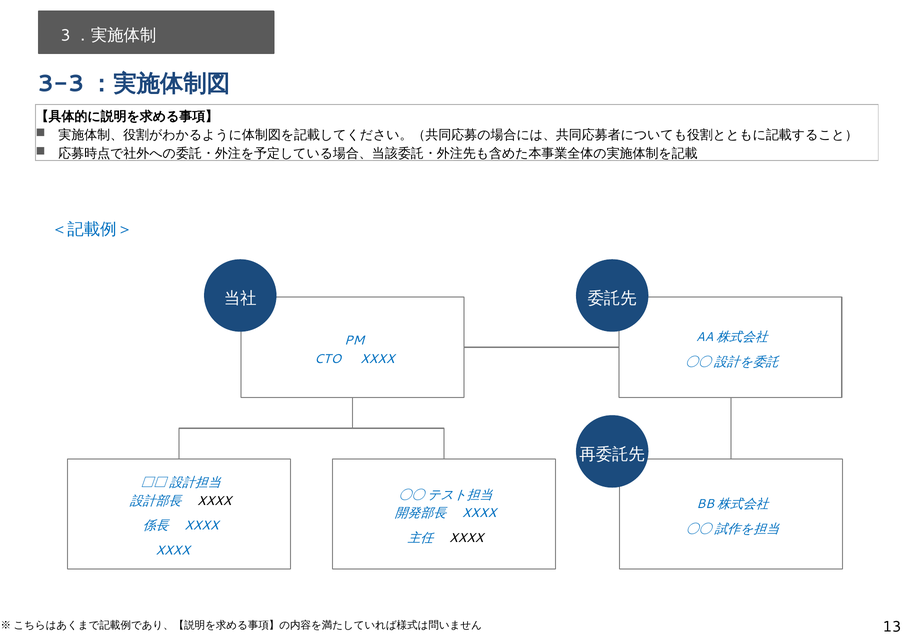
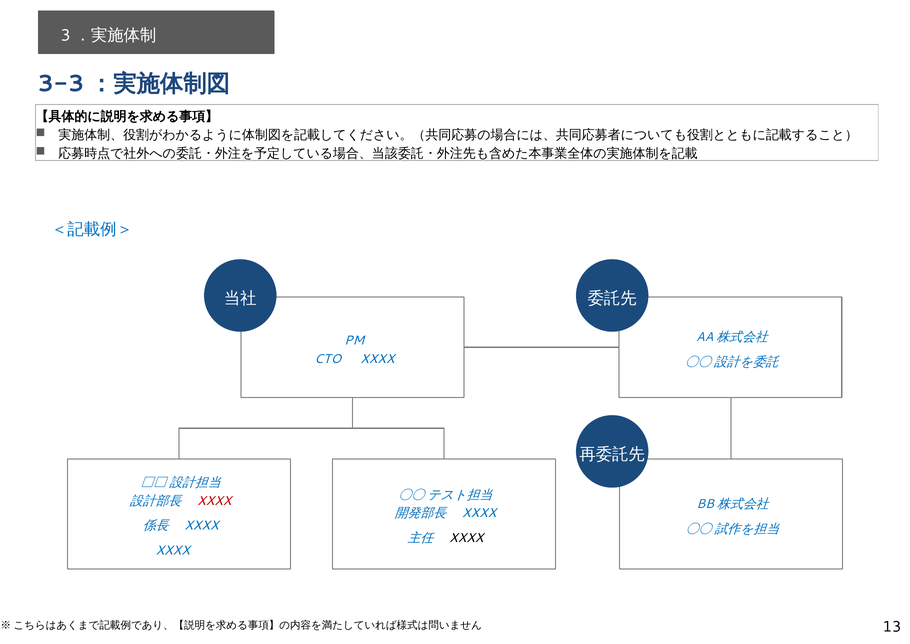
XXXX at (214, 500) colour: black -> red
